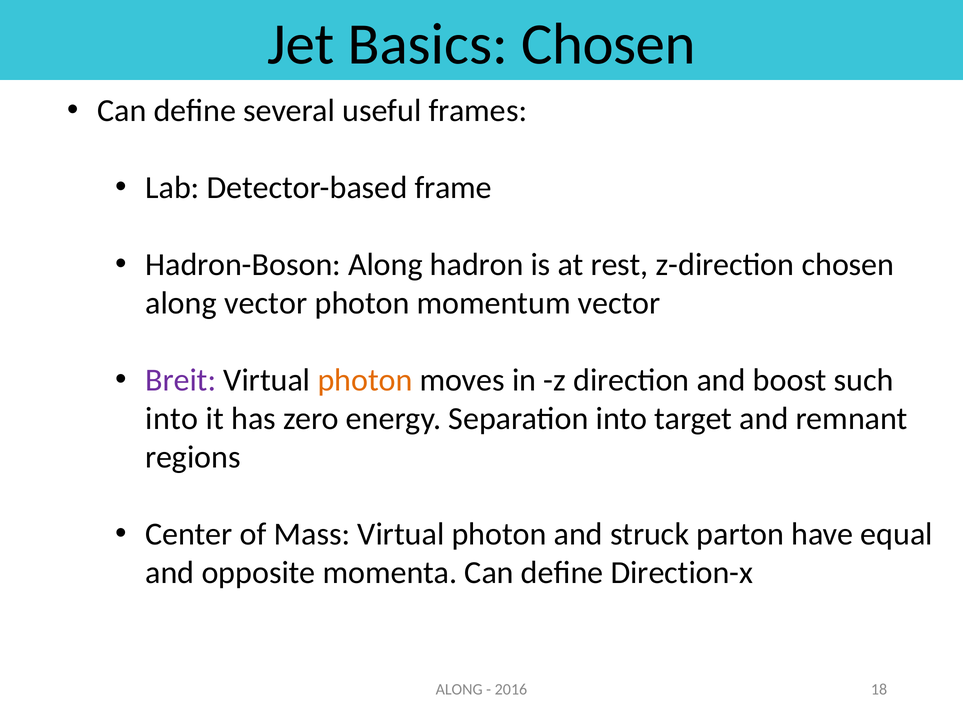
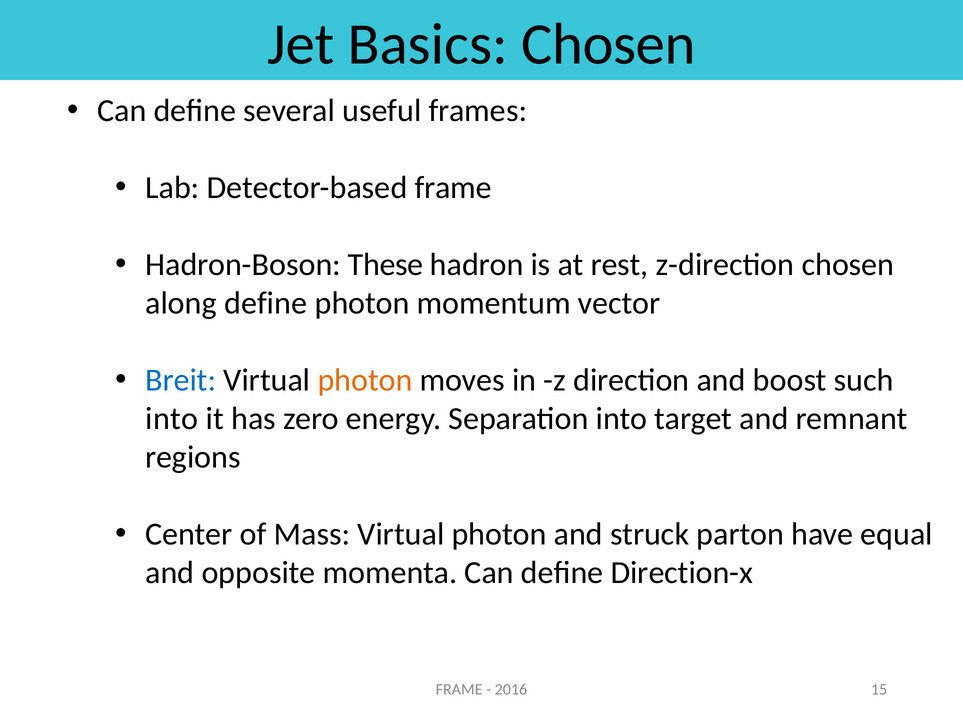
Hadron-Boson Along: Along -> These
along vector: vector -> define
Breit colour: purple -> blue
ALONG at (459, 690): ALONG -> FRAME
18: 18 -> 15
